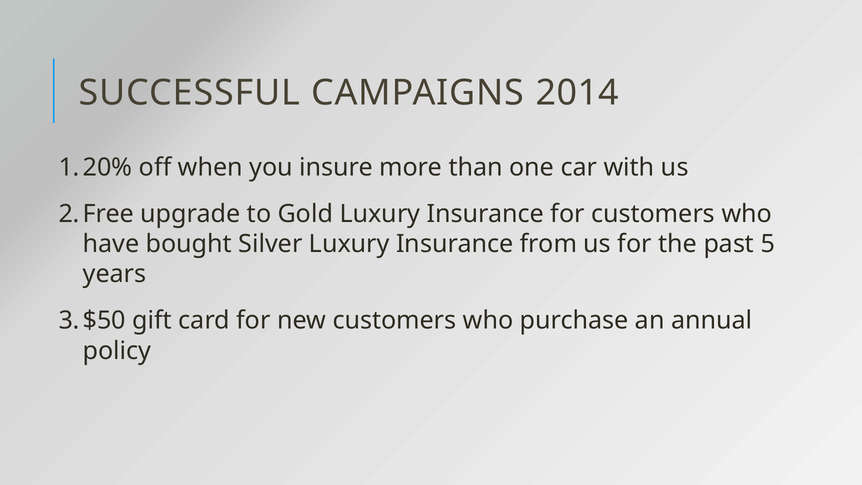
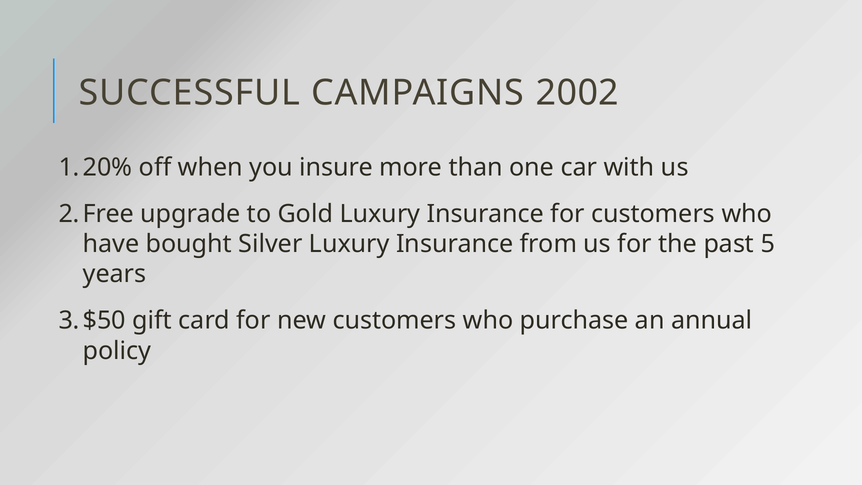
2014: 2014 -> 2002
